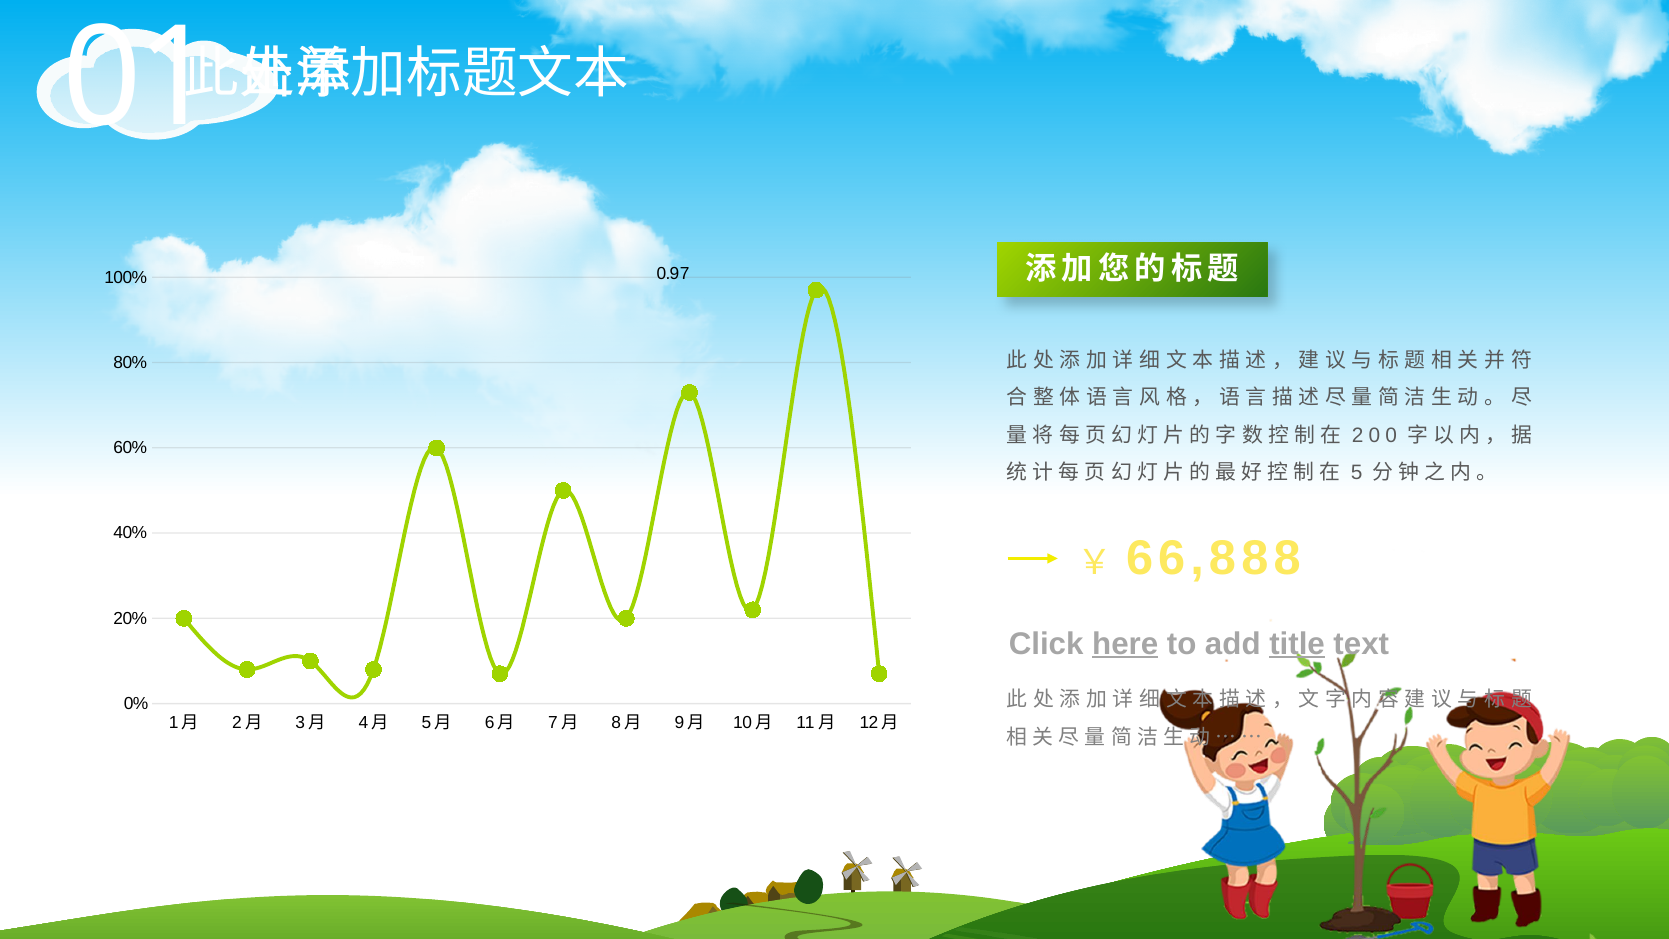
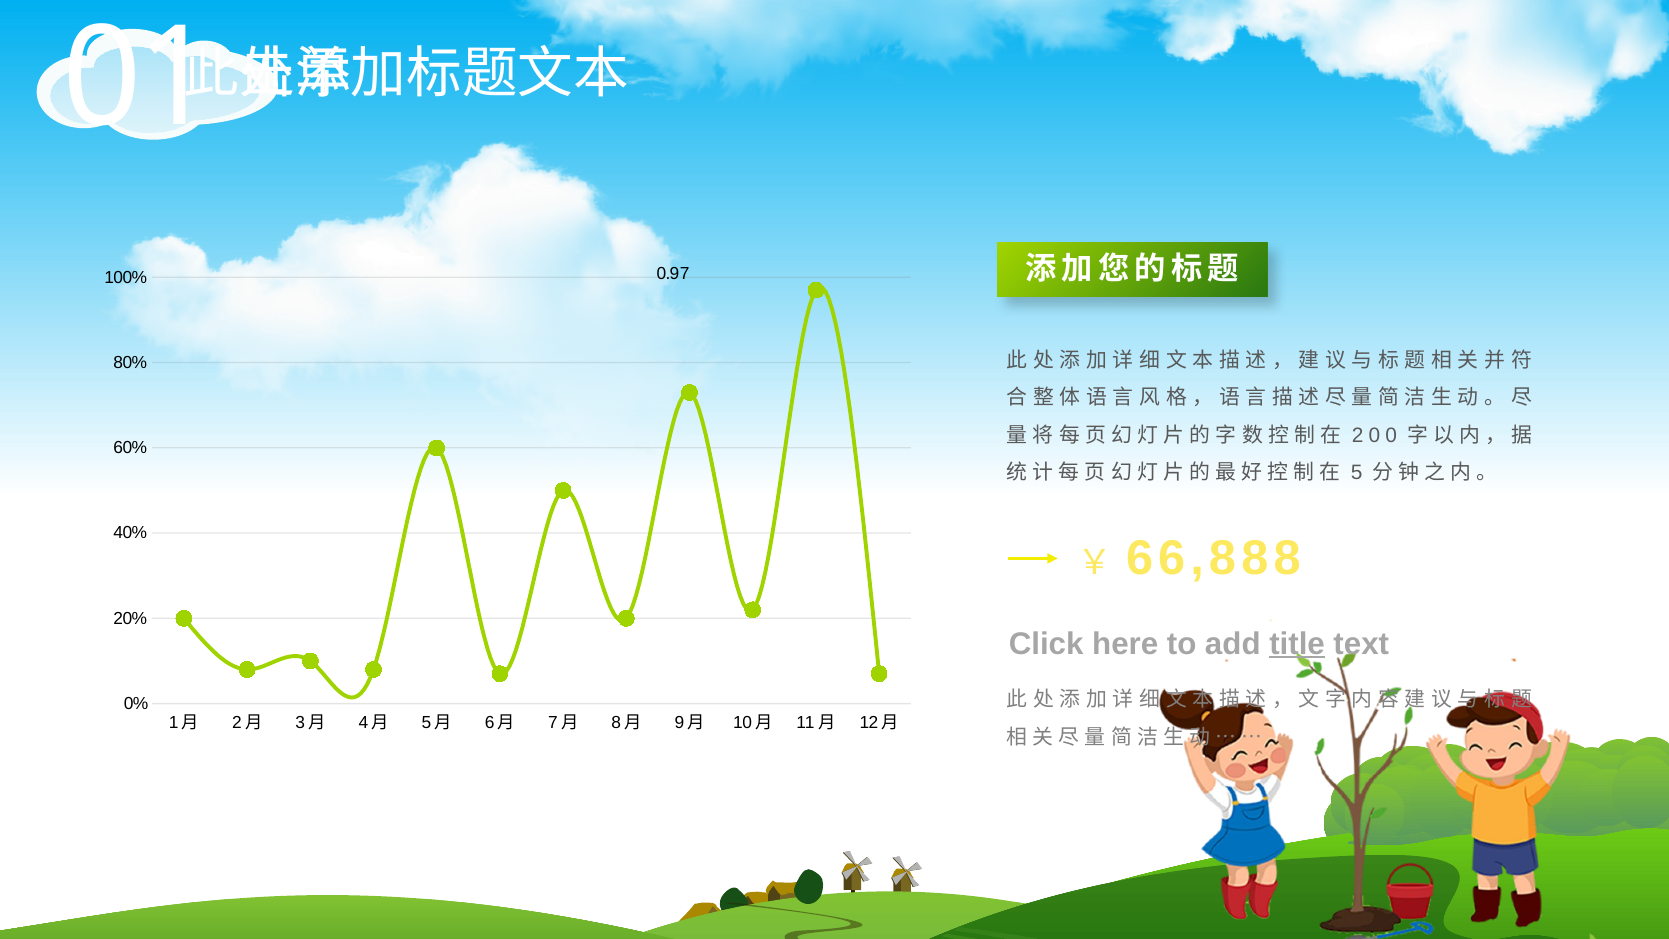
here underline: present -> none
